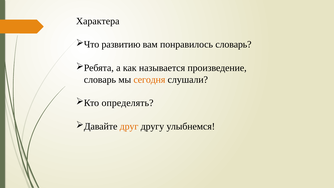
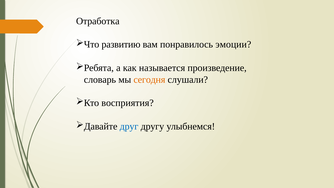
Характера: Характера -> Отработка
понравилось словарь: словарь -> эмоции
определять: определять -> восприятия
друг colour: orange -> blue
